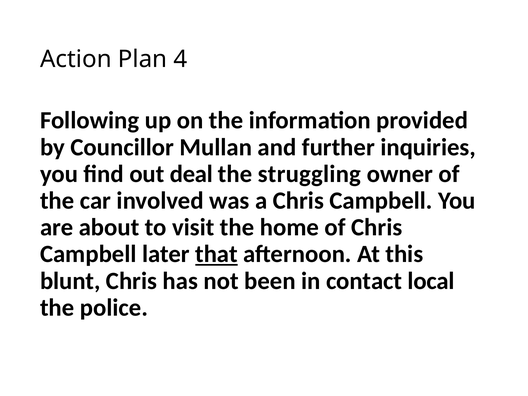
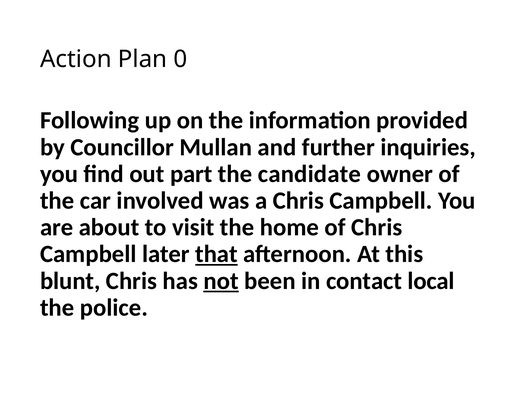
4: 4 -> 0
deal: deal -> part
struggling: struggling -> candidate
not underline: none -> present
